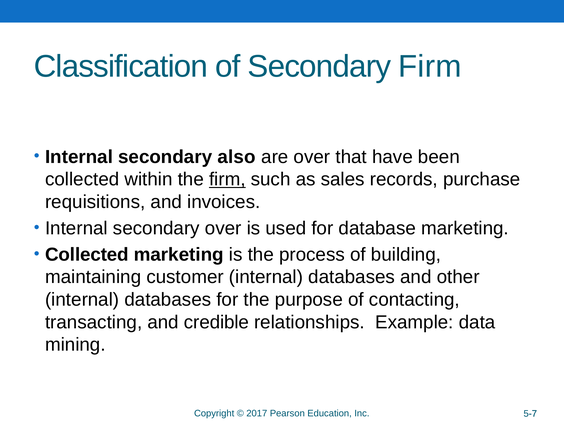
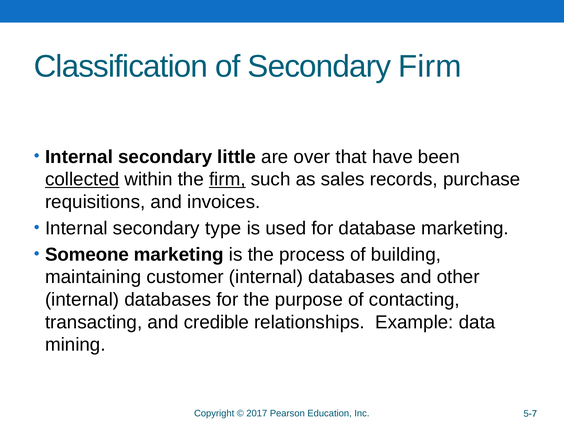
also: also -> little
collected at (82, 179) underline: none -> present
secondary over: over -> type
Collected at (87, 255): Collected -> Someone
